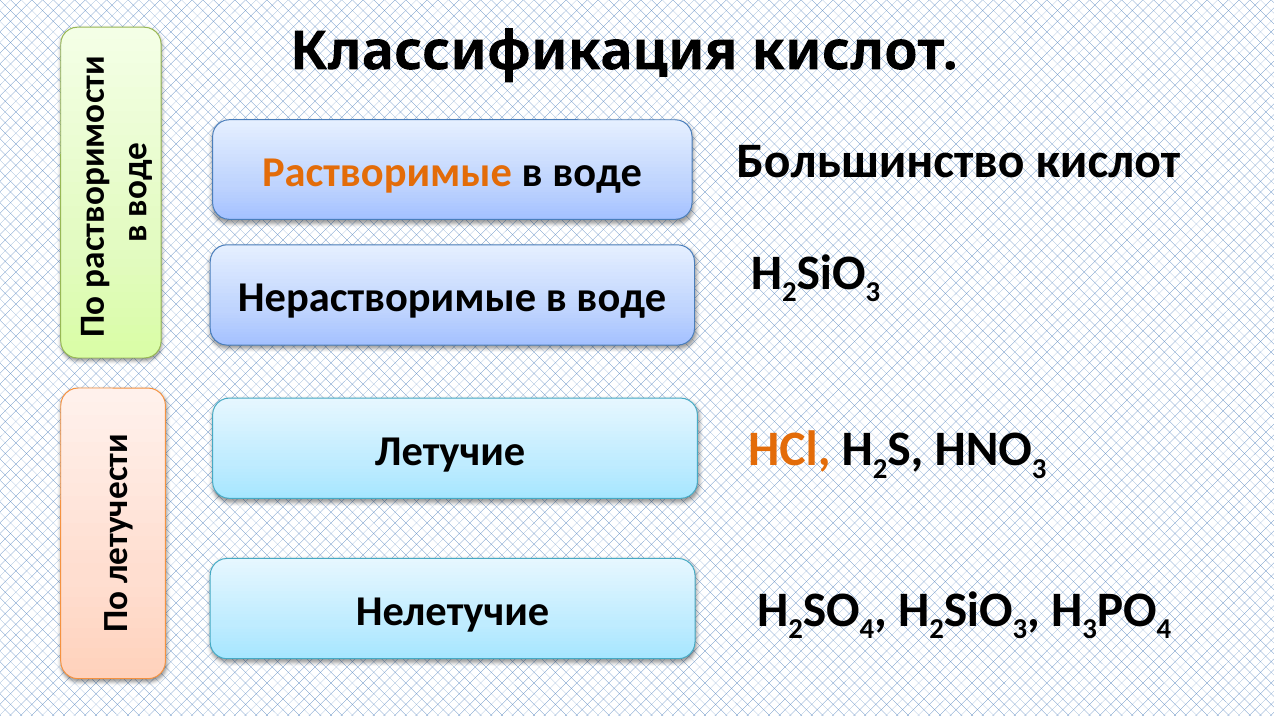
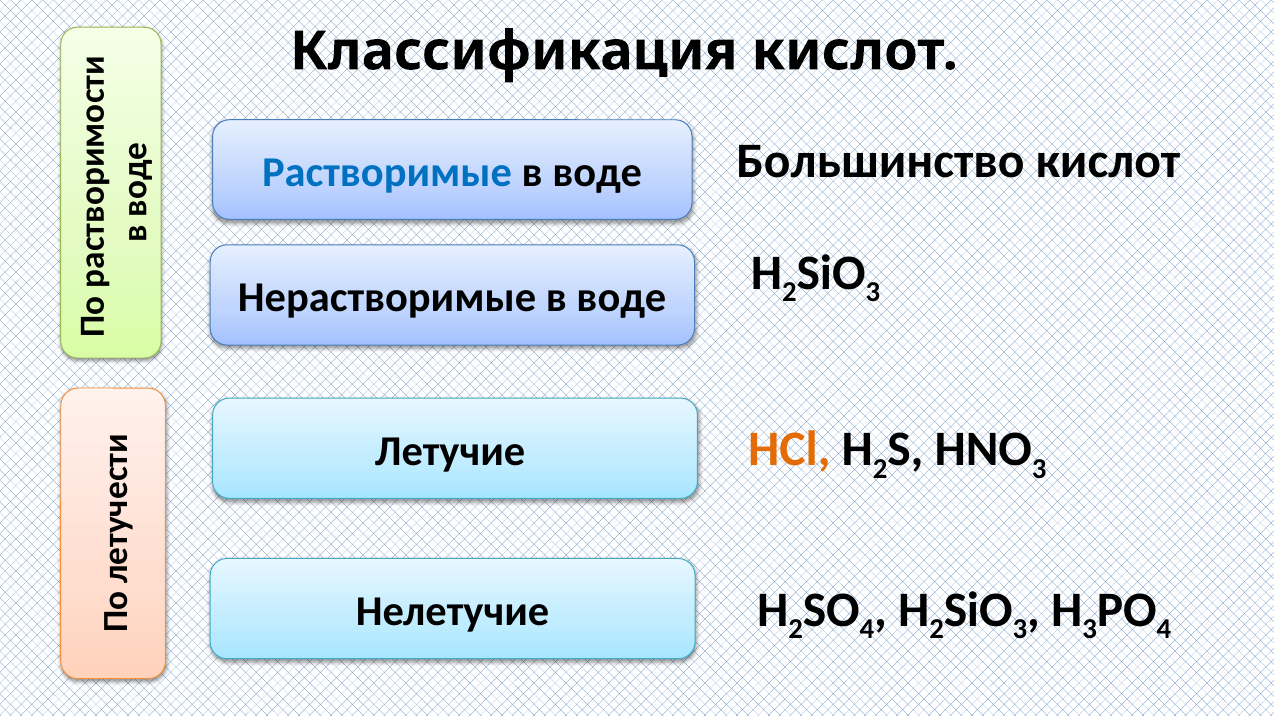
Растворимые colour: orange -> blue
